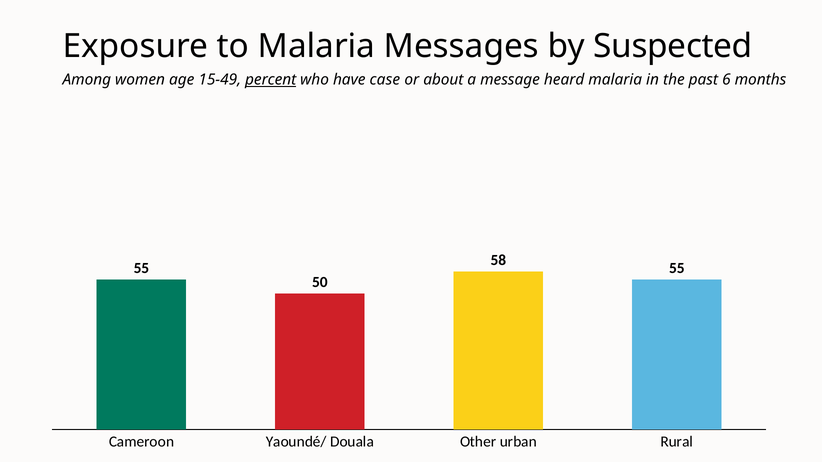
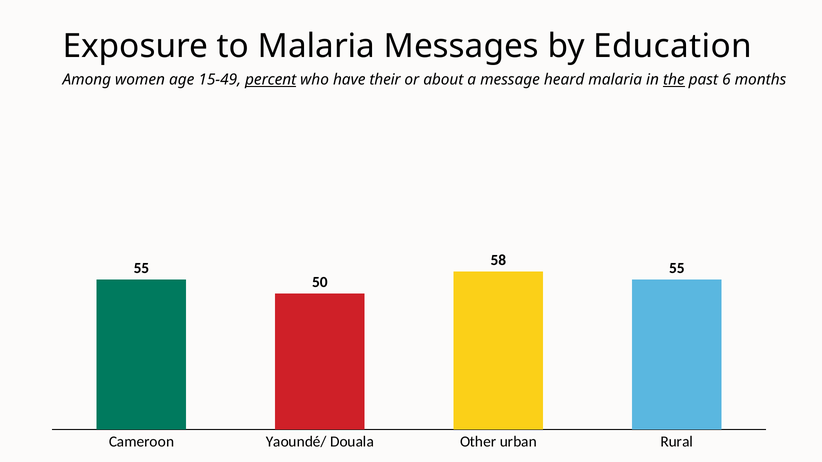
Suspected: Suspected -> Education
case: case -> their
the underline: none -> present
